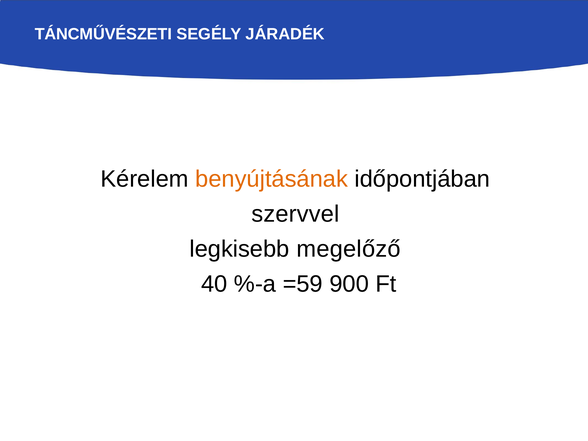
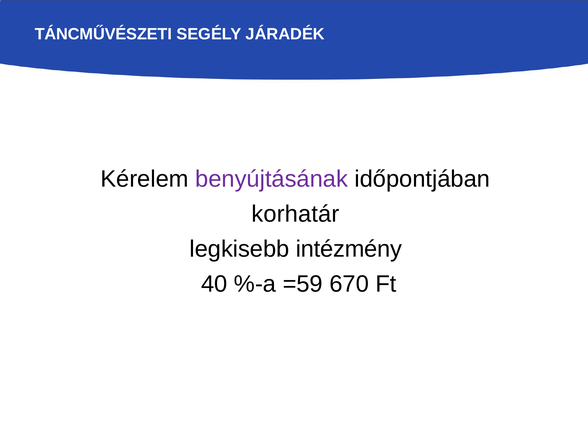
benyújtásának colour: orange -> purple
szervvel: szervvel -> korhatár
megelőző: megelőző -> intézmény
900: 900 -> 670
